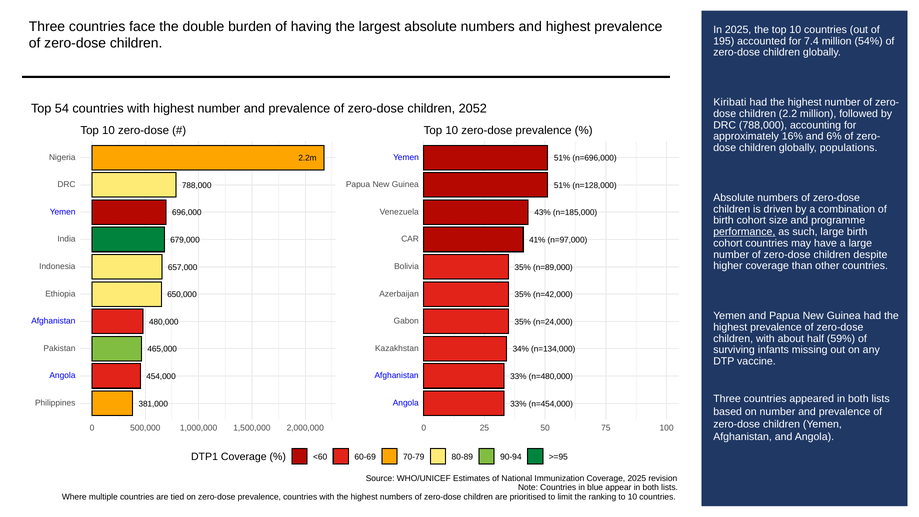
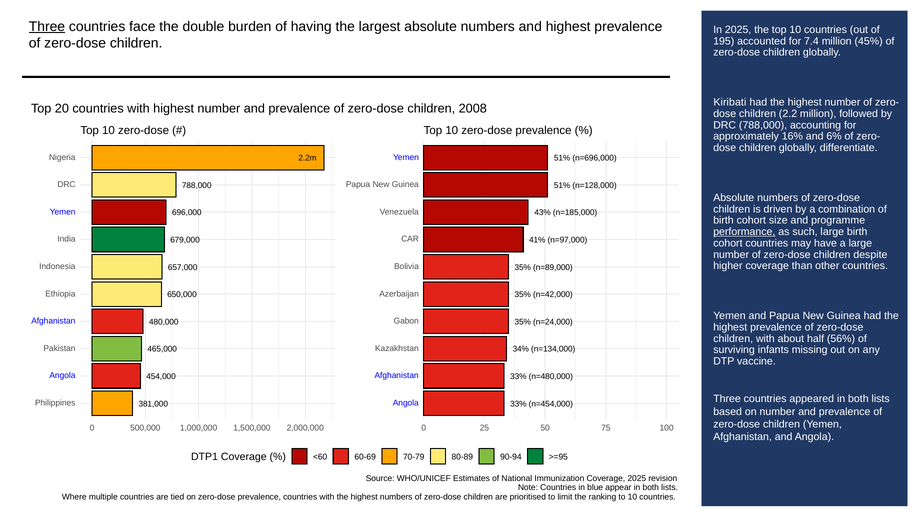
Three at (47, 26) underline: none -> present
54%: 54% -> 45%
54: 54 -> 20
2052: 2052 -> 2008
populations: populations -> differentiate
59%: 59% -> 56%
